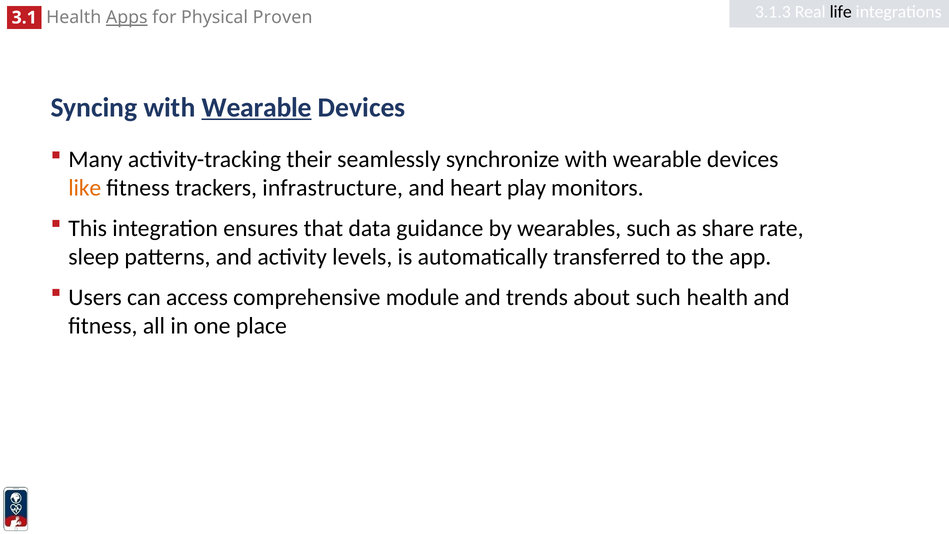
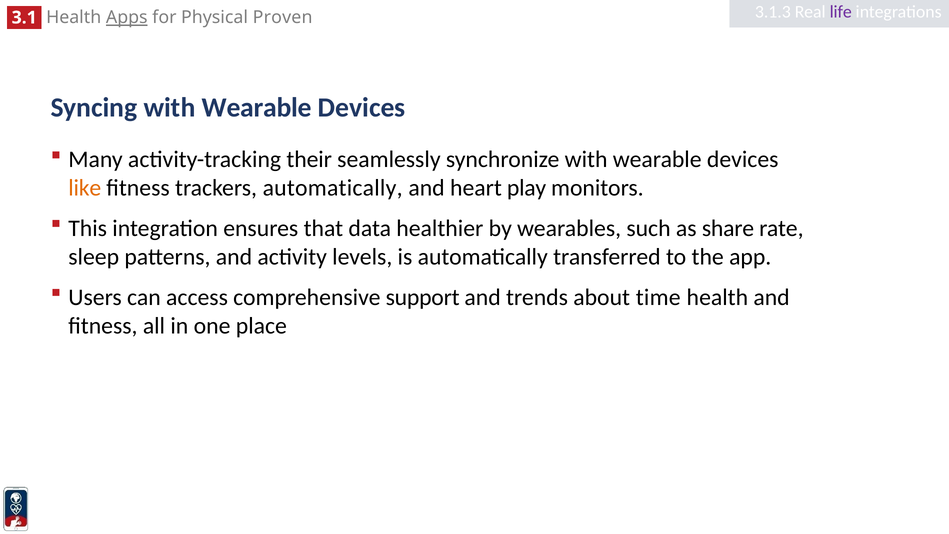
life colour: black -> purple
Wearable at (257, 107) underline: present -> none
trackers infrastructure: infrastructure -> automatically
guidance: guidance -> healthier
module: module -> support
about such: such -> time
